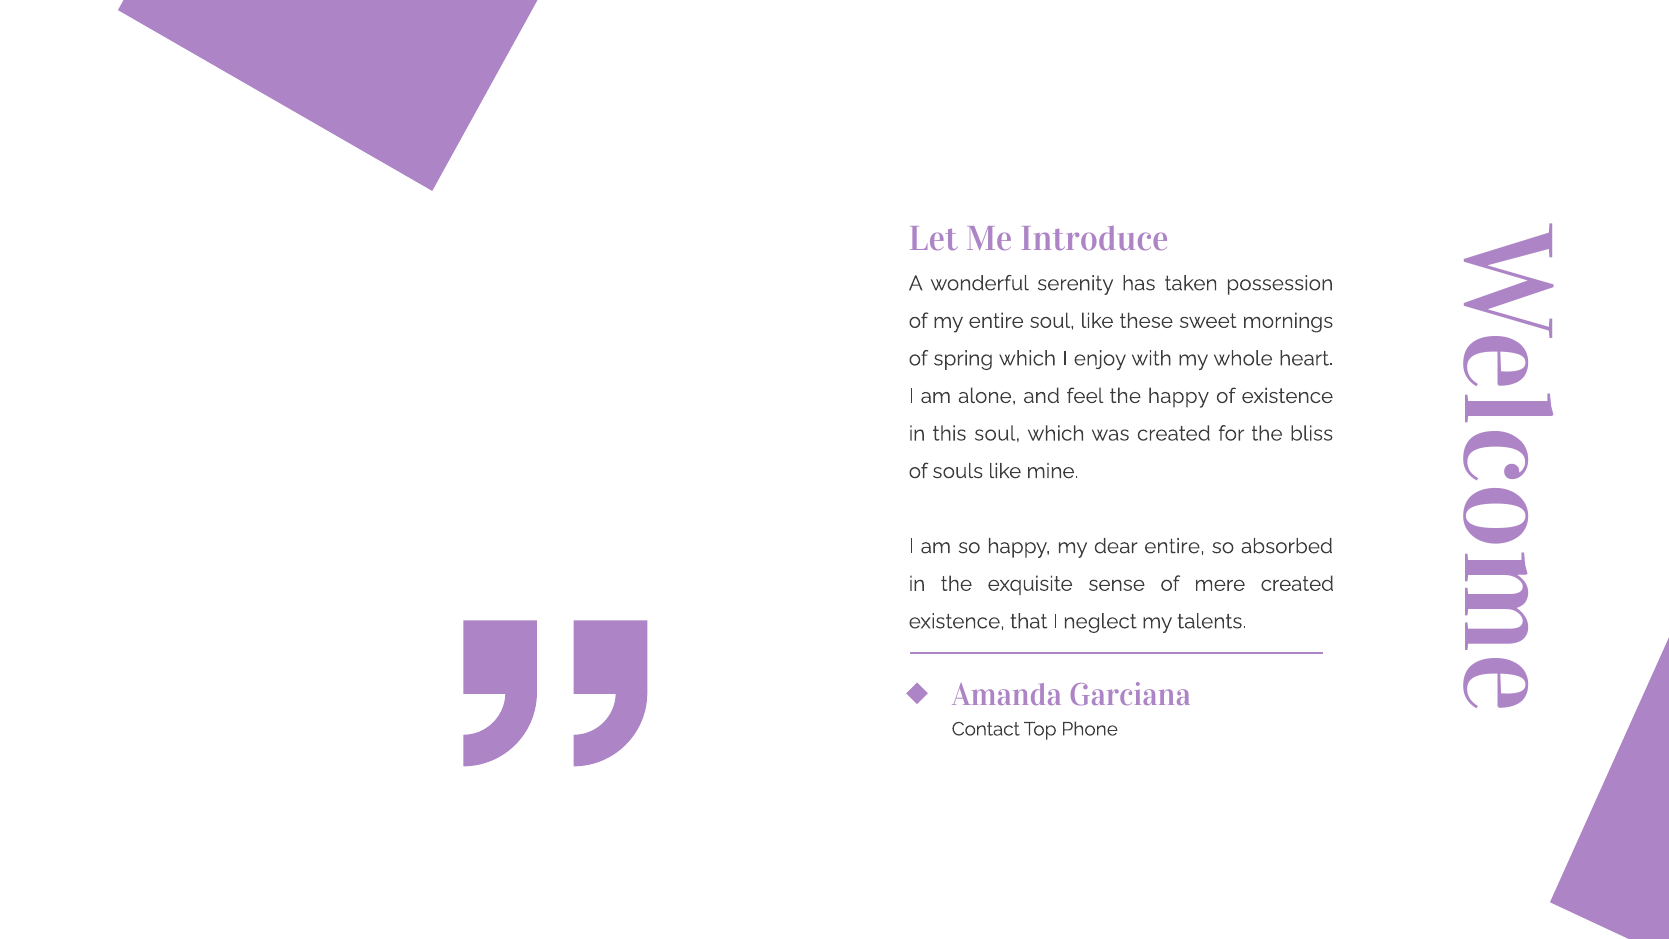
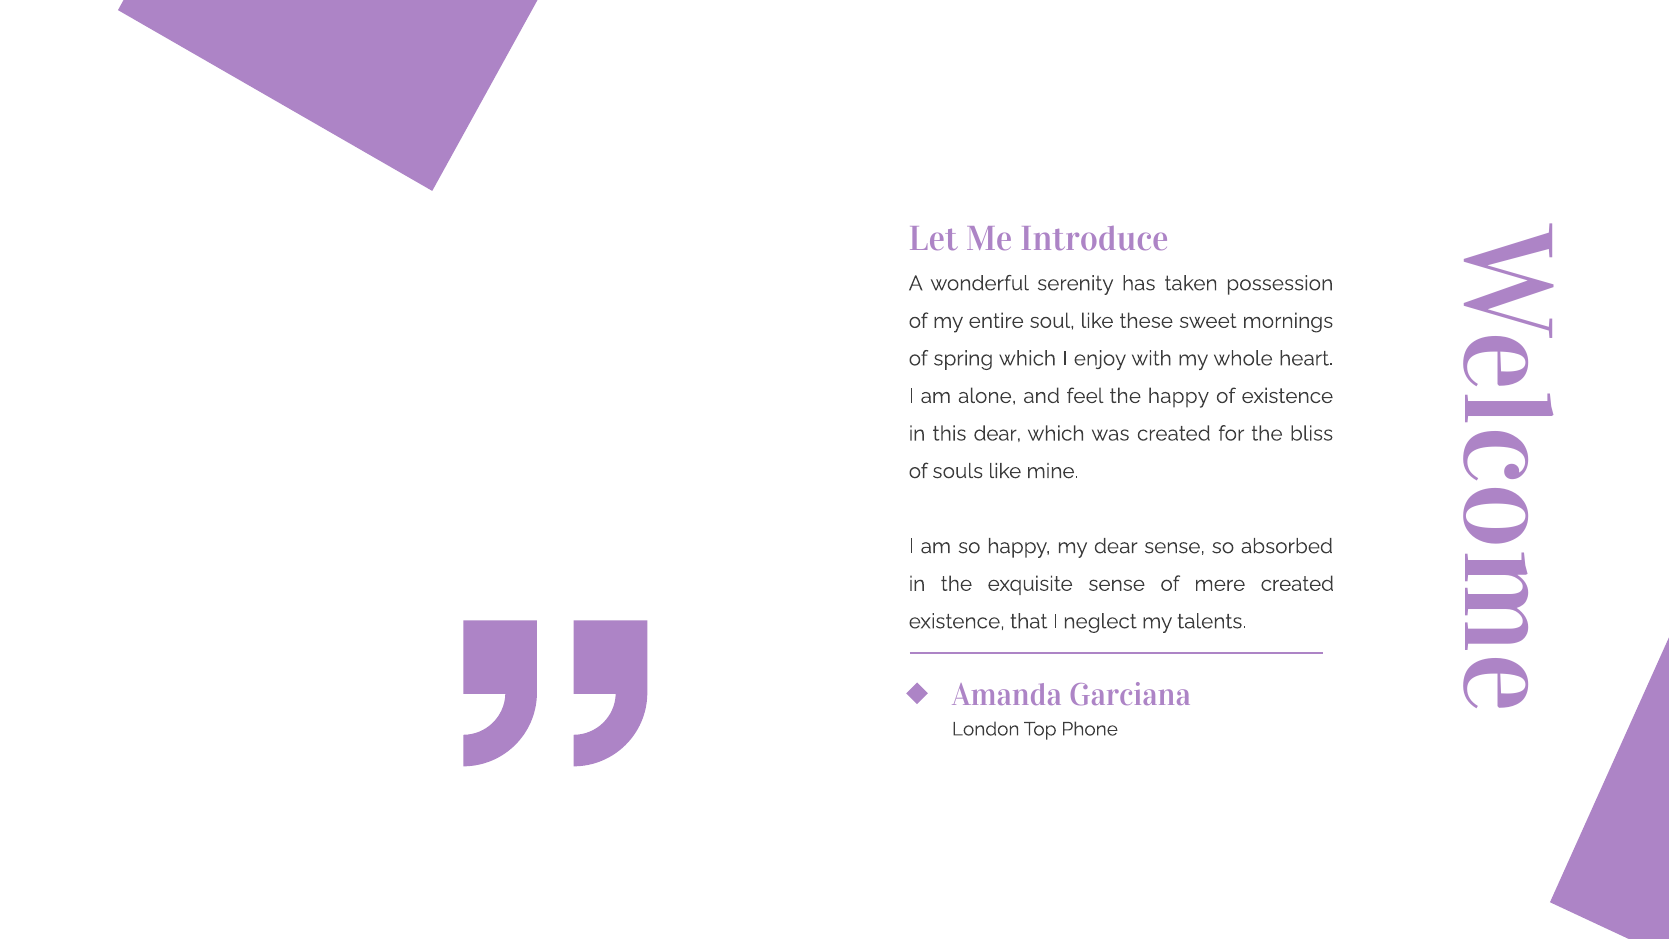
this soul: soul -> dear
dear entire: entire -> sense
Contact: Contact -> London
